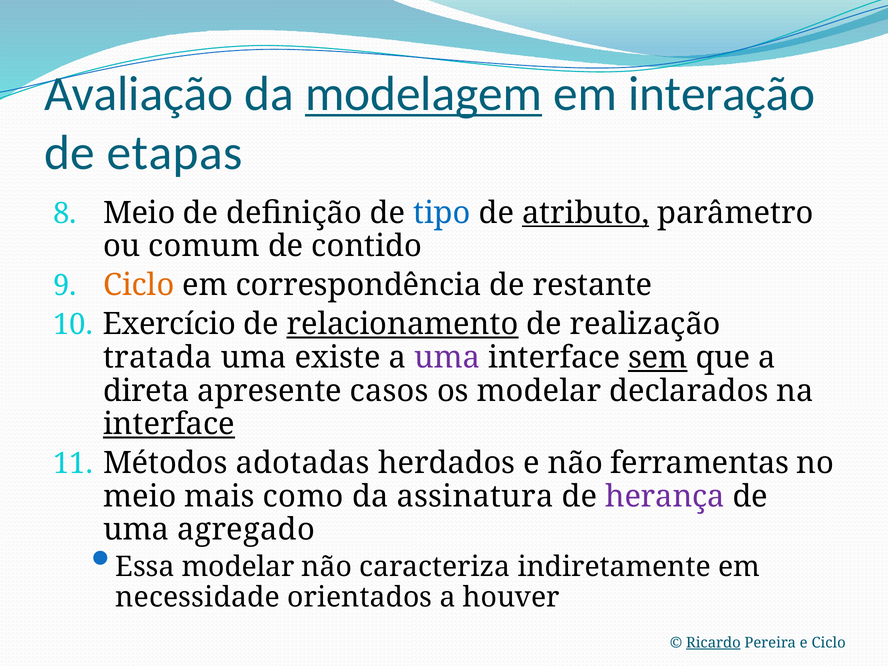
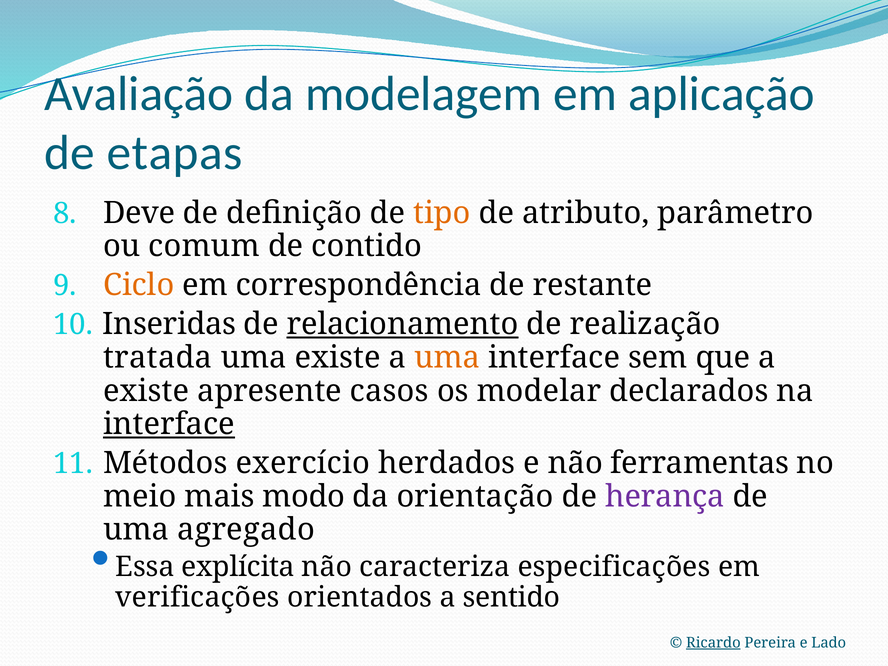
modelagem underline: present -> none
interação: interação -> aplicação
Meio at (139, 213): Meio -> Deve
tipo colour: blue -> orange
atributo underline: present -> none
Exercício: Exercício -> Inseridas
uma at (447, 358) colour: purple -> orange
sem underline: present -> none
direta at (146, 391): direta -> existe
adotadas: adotadas -> exercício
como: como -> modo
assinatura: assinatura -> orientação
Essa modelar: modelar -> explícita
indiretamente: indiretamente -> especificações
necessidade: necessidade -> verificações
houver: houver -> sentido
e Ciclo: Ciclo -> Lado
